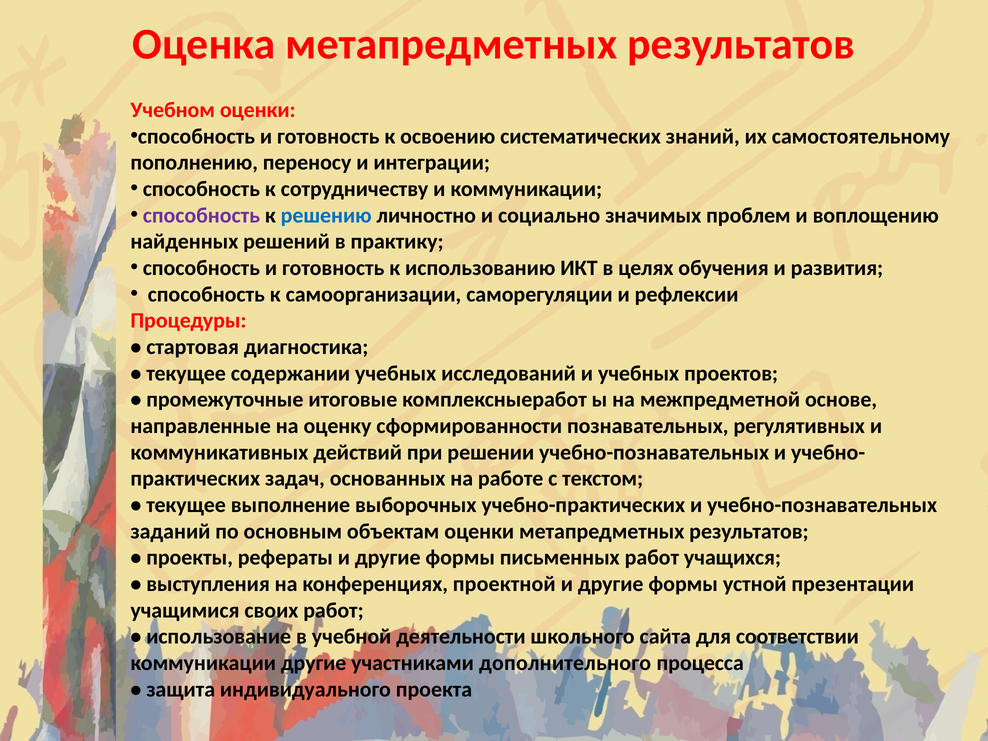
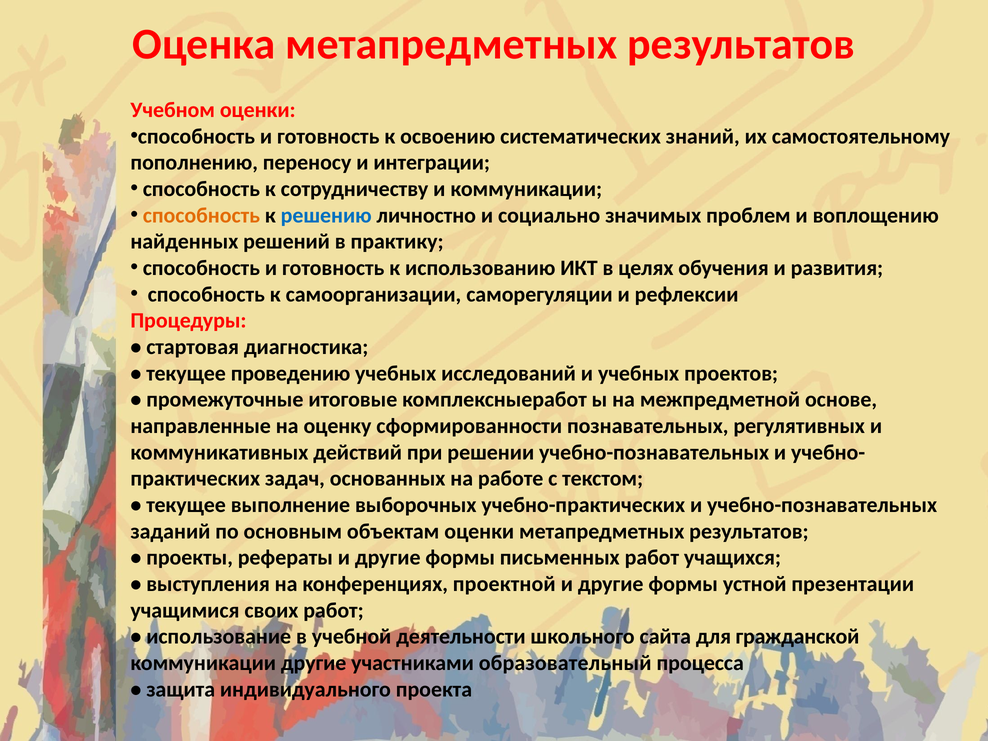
способность at (201, 215) colour: purple -> orange
содержании: содержании -> проведению
соответствии: соответствии -> гражданской
дополнительного: дополнительного -> образовательный
